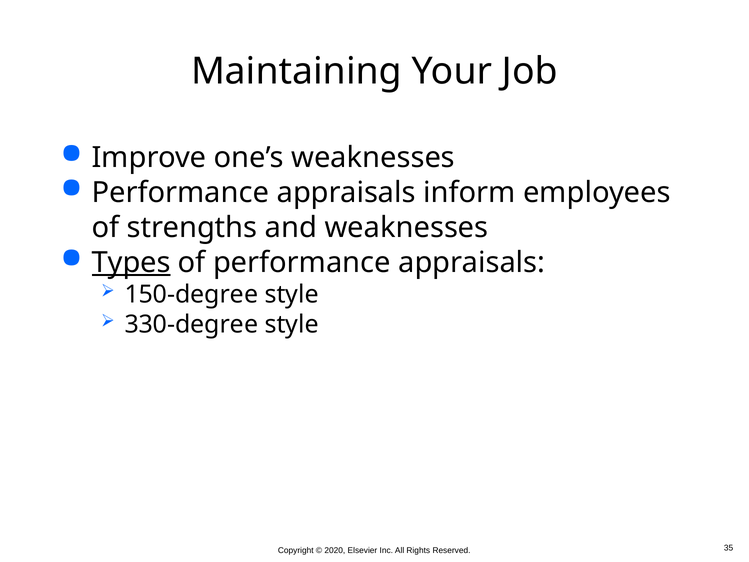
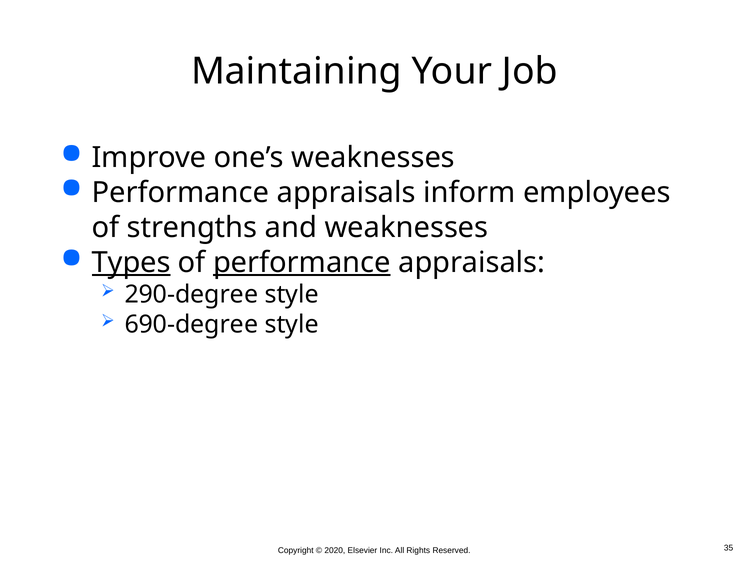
performance at (302, 262) underline: none -> present
150-degree: 150-degree -> 290-degree
330-degree: 330-degree -> 690-degree
